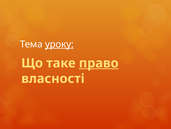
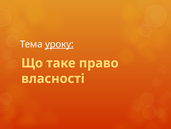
право underline: present -> none
